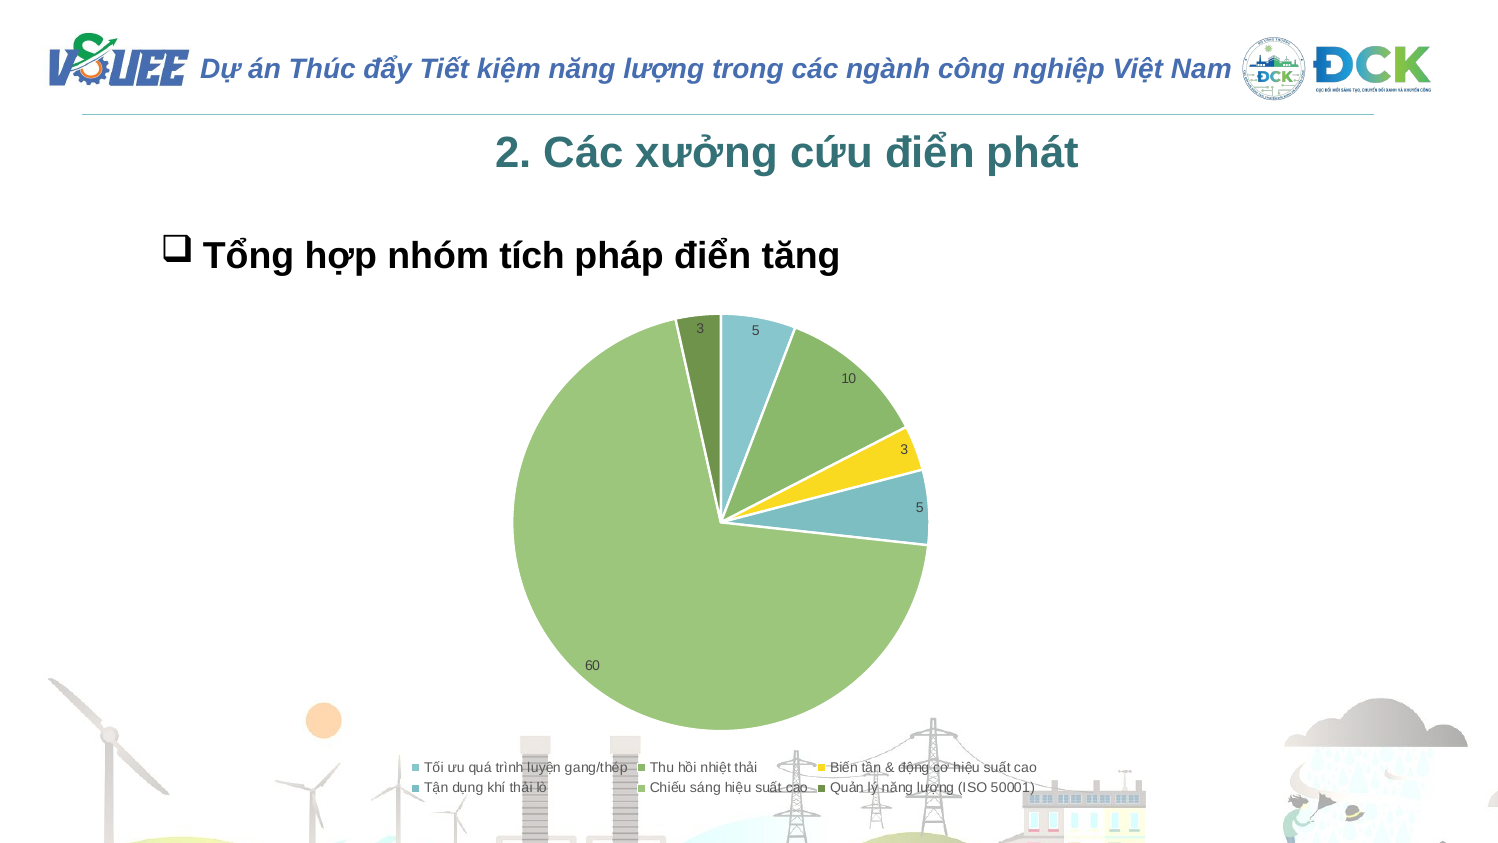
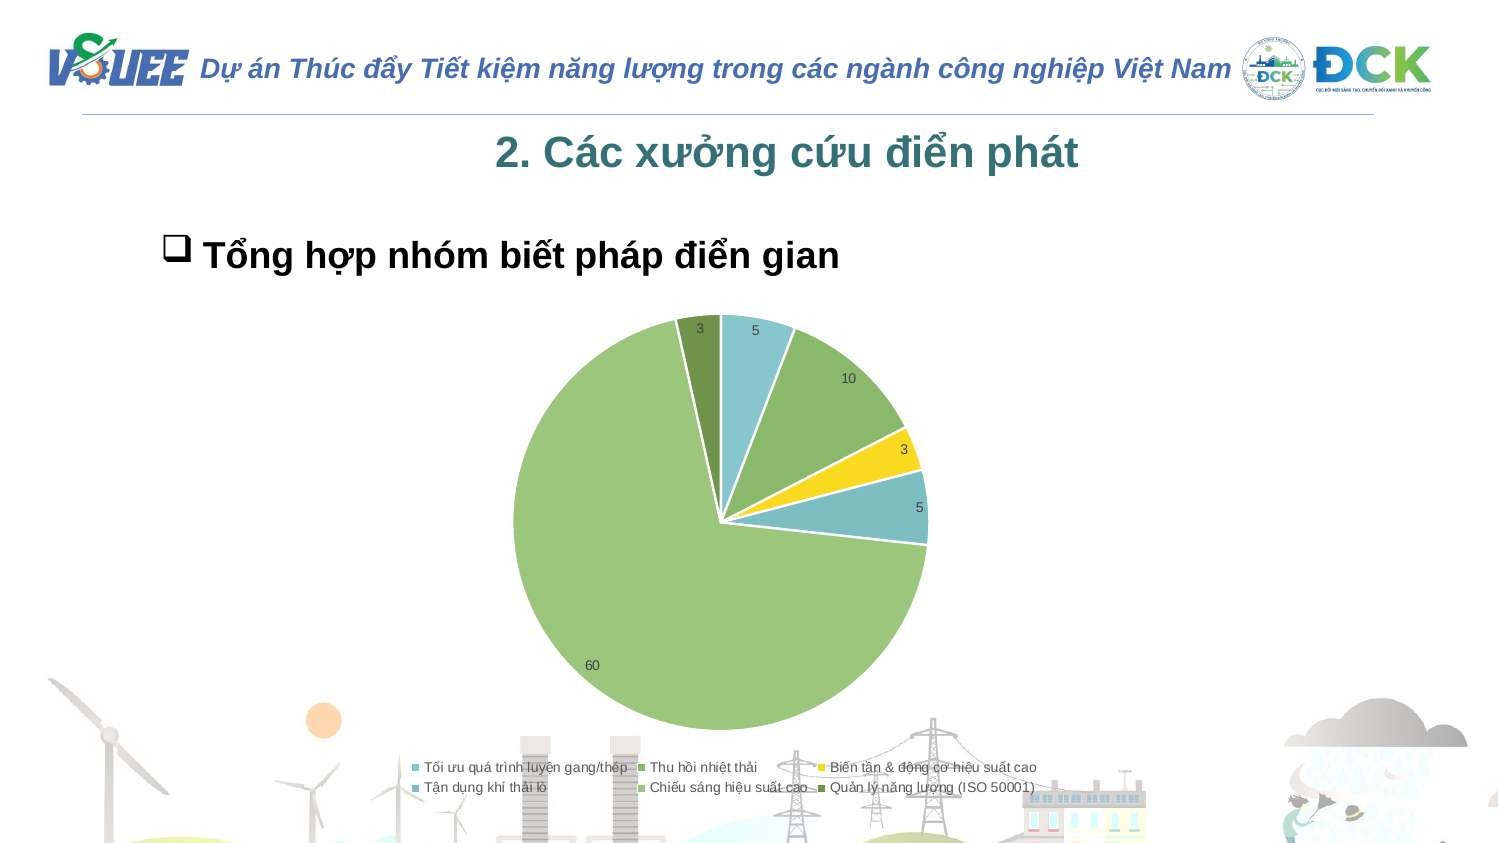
tích: tích -> biết
tăng: tăng -> gian
